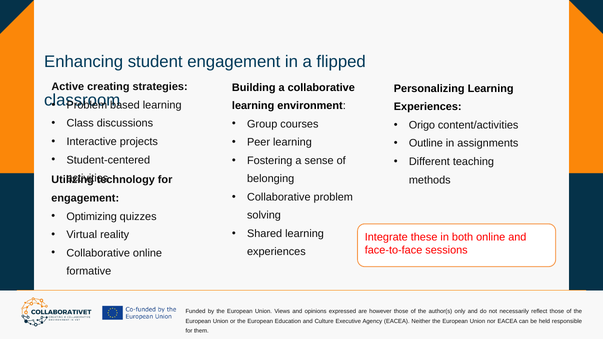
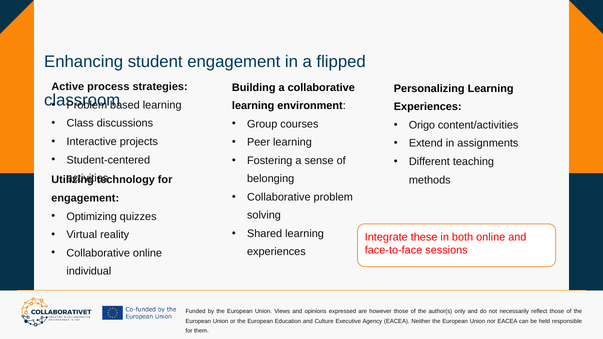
creating: creating -> process
Outline: Outline -> Extend
formative: formative -> individual
